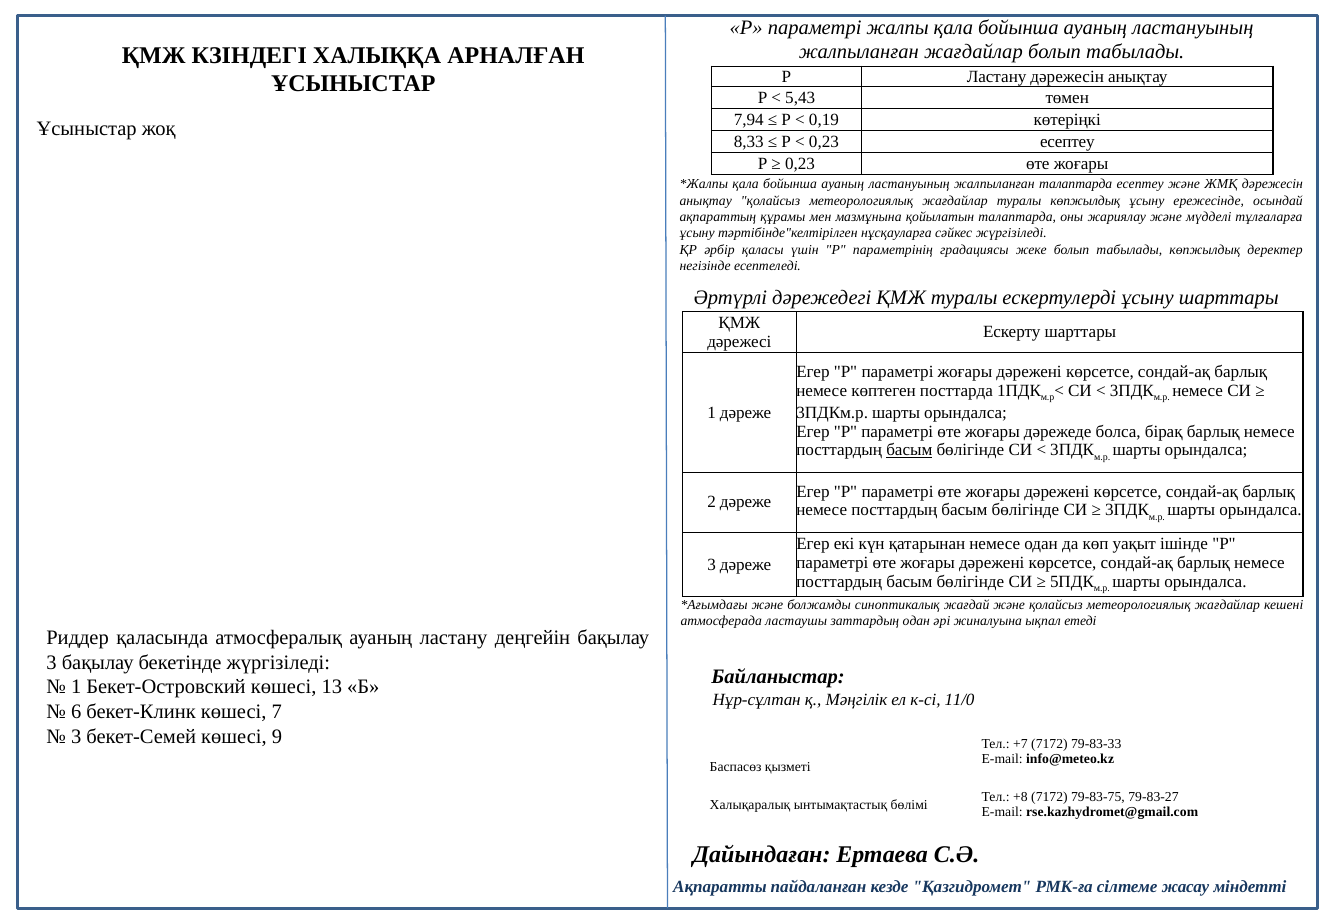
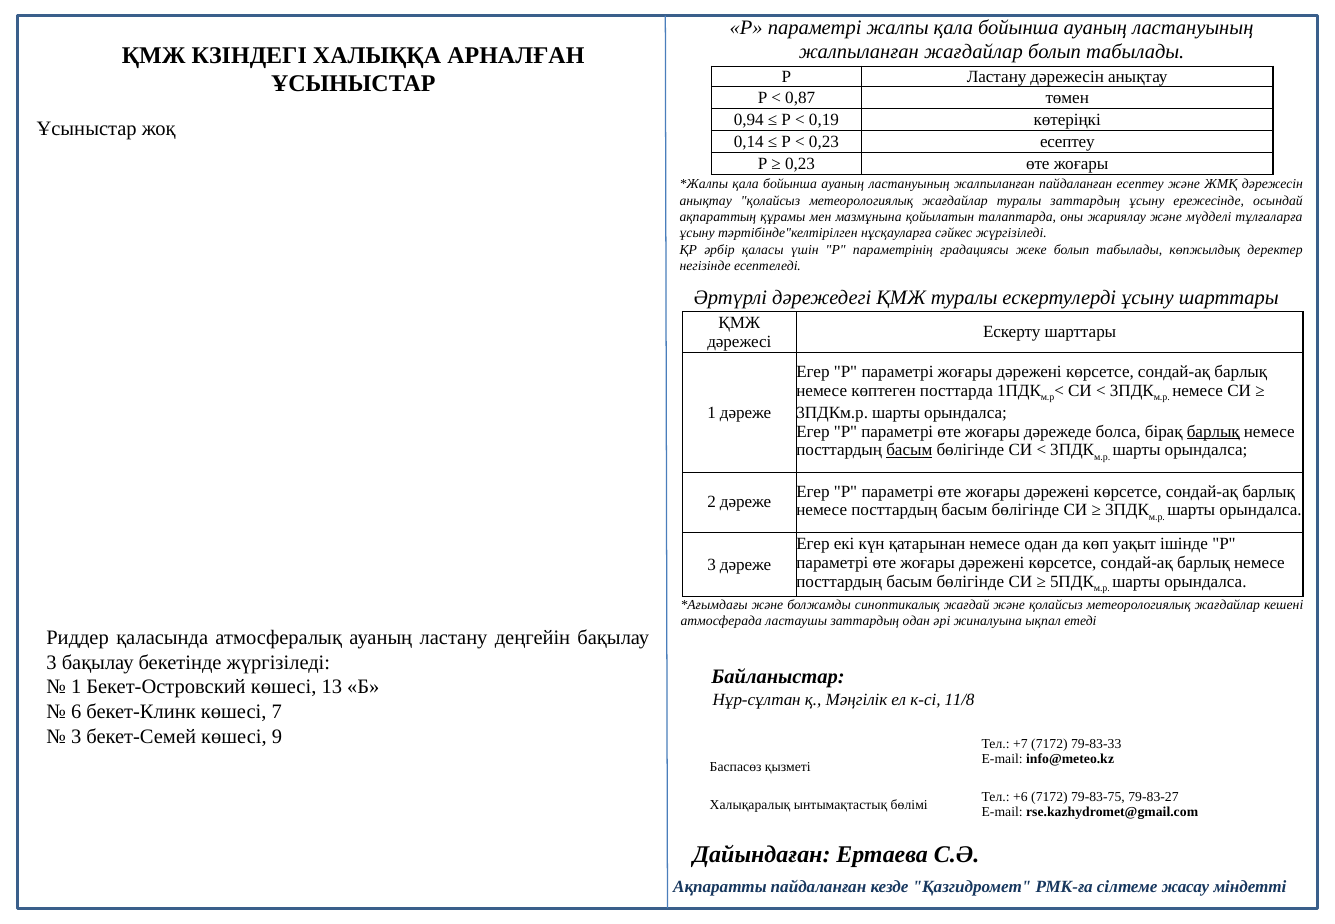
5,43: 5,43 -> 0,87
7,94: 7,94 -> 0,94
8,33: 8,33 -> 0,14
жалпыланған талаптарда: талаптарда -> пайдаланған
туралы көпжылдық: көпжылдық -> заттардың
барлық at (1213, 431) underline: none -> present
11/0: 11/0 -> 11/8
+8: +8 -> +6
